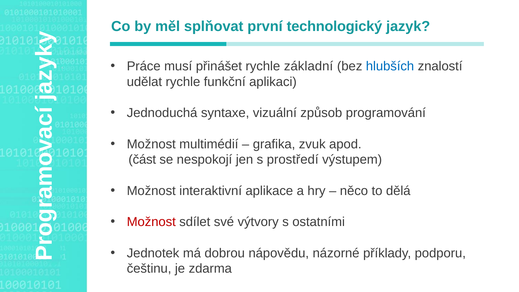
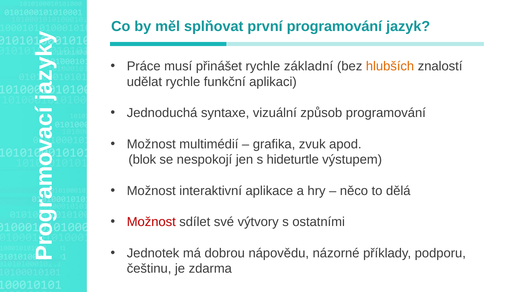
první technologický: technologický -> programování
hlubších colour: blue -> orange
část: část -> blok
prostředí: prostředí -> hideturtle
